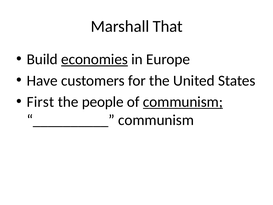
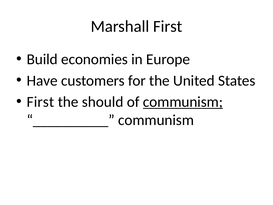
Marshall That: That -> First
economies underline: present -> none
people: people -> should
